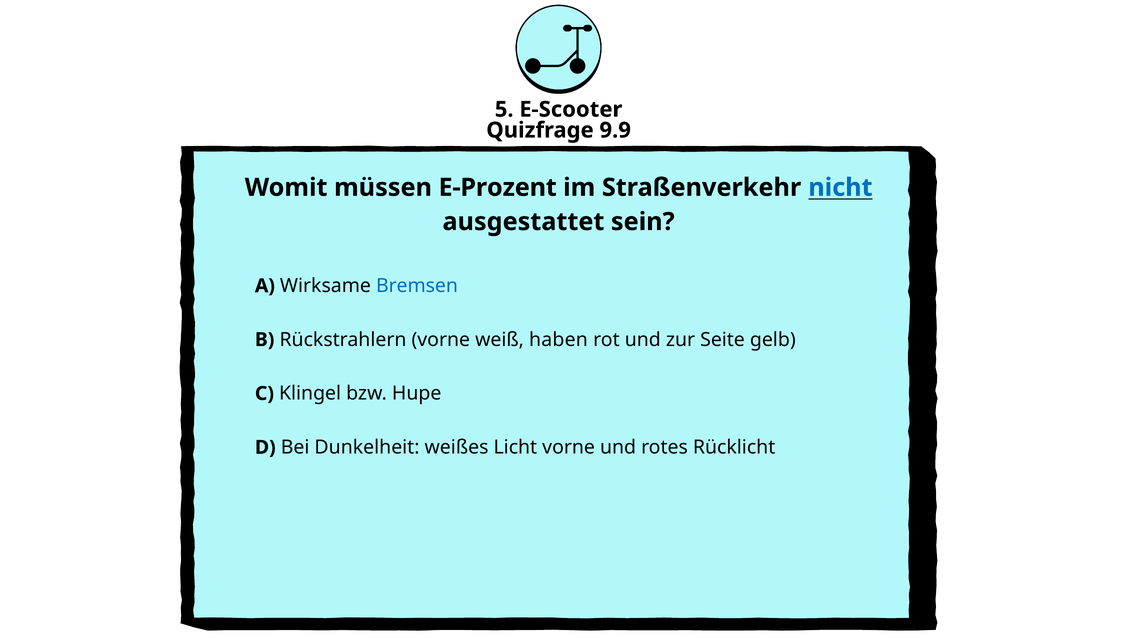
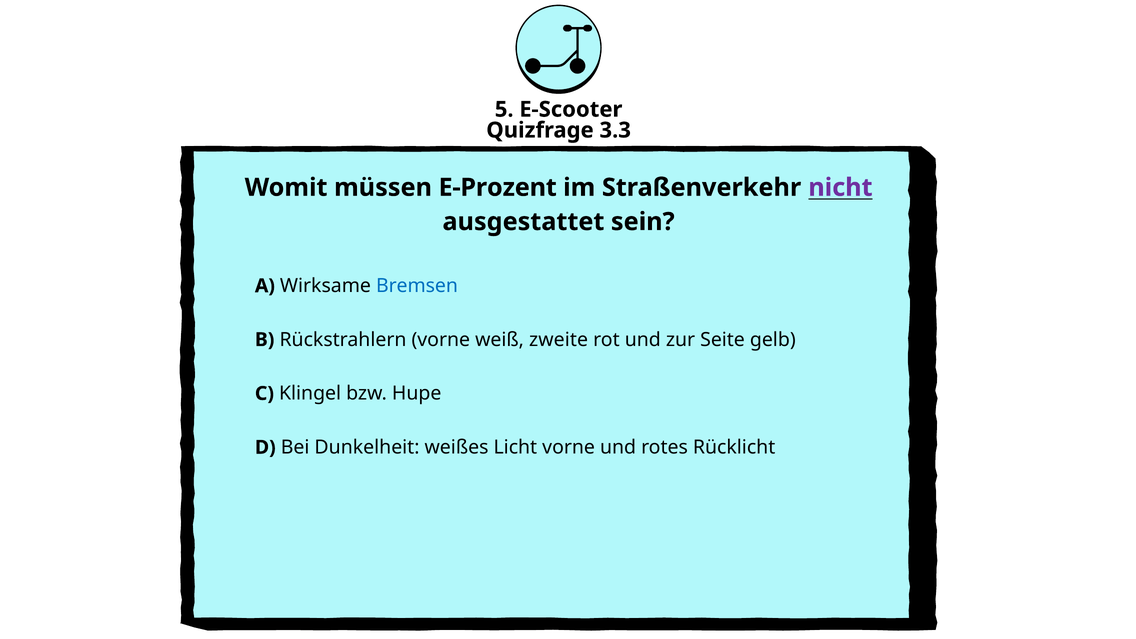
9.9: 9.9 -> 3.3
nicht colour: blue -> purple
haben: haben -> zweite
